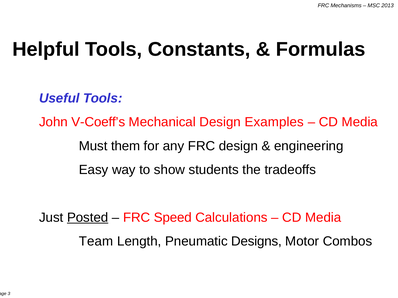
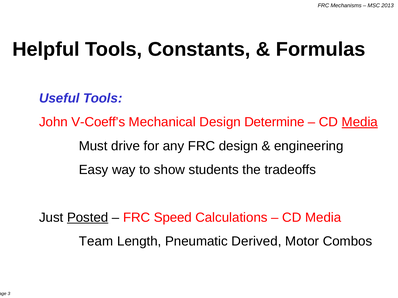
Examples: Examples -> Determine
Media at (360, 122) underline: none -> present
them: them -> drive
Designs: Designs -> Derived
